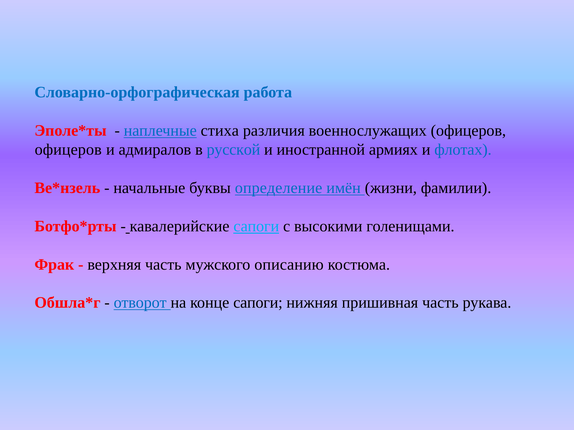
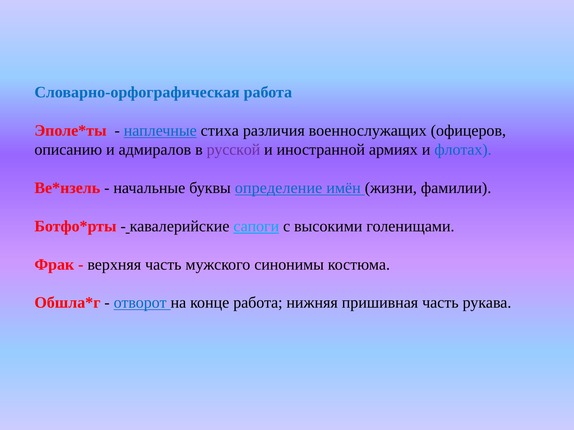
офицеров at (68, 150): офицеров -> описанию
русской colour: blue -> purple
описанию: описанию -> синонимы
конце сапоги: сапоги -> работа
